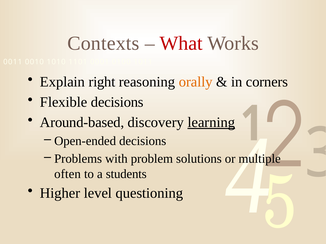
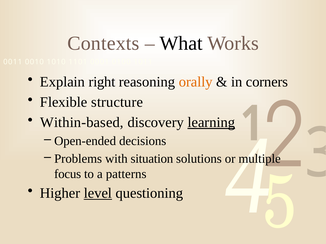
What colour: red -> black
Flexible decisions: decisions -> structure
Around-based: Around-based -> Within-based
problem: problem -> situation
often: often -> focus
students: students -> patterns
level underline: none -> present
